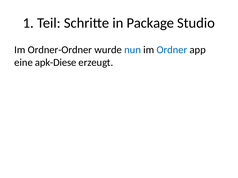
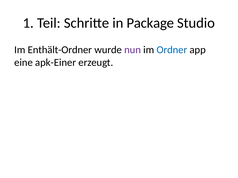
Ordner-Ordner: Ordner-Ordner -> Enthält-Ordner
nun colour: blue -> purple
apk-Diese: apk-Diese -> apk-Einer
